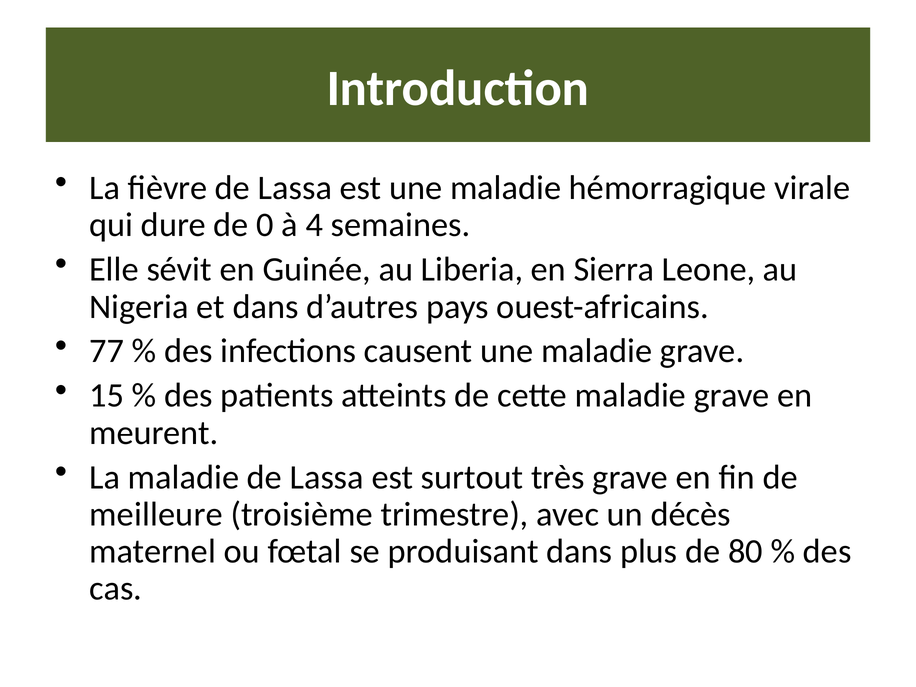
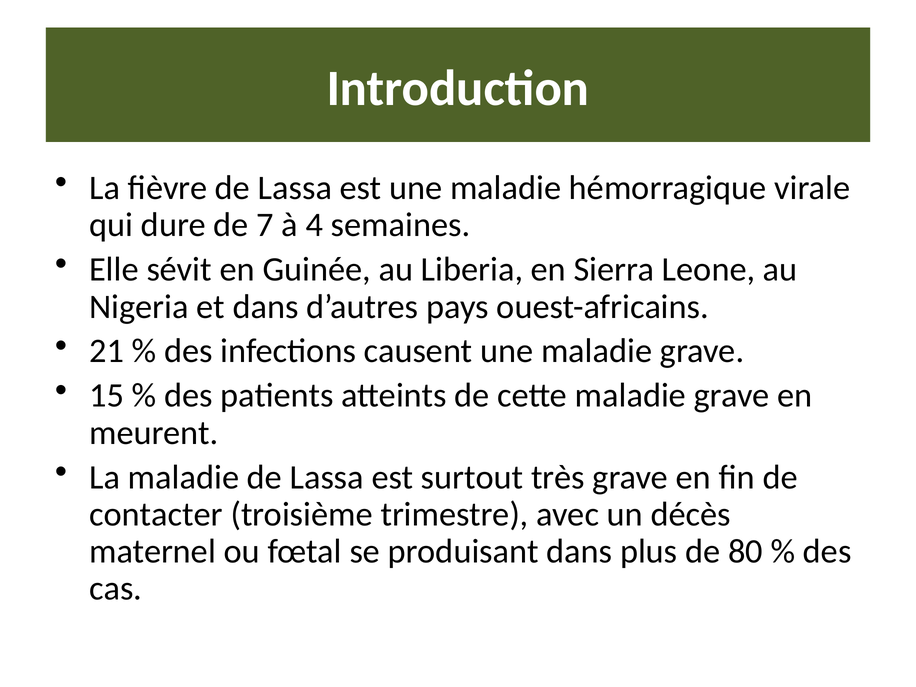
0: 0 -> 7
77: 77 -> 21
meilleure: meilleure -> contacter
